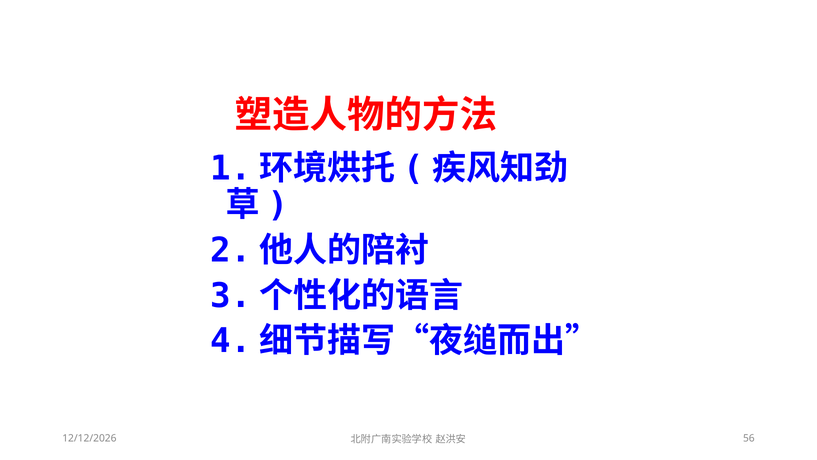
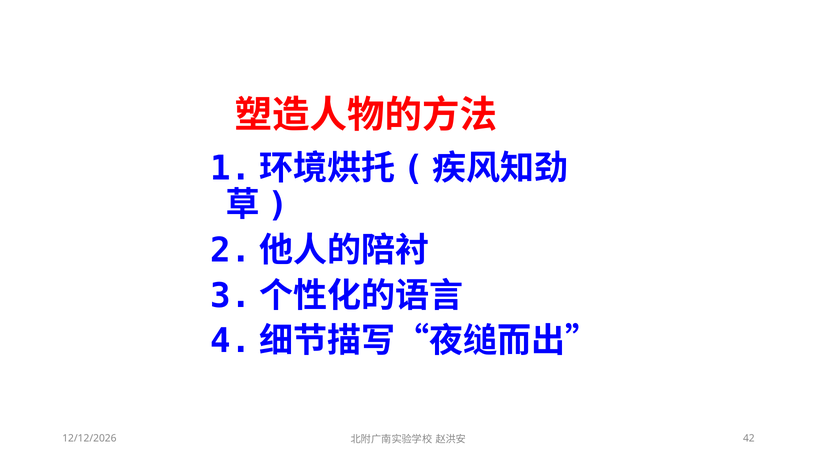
56: 56 -> 42
